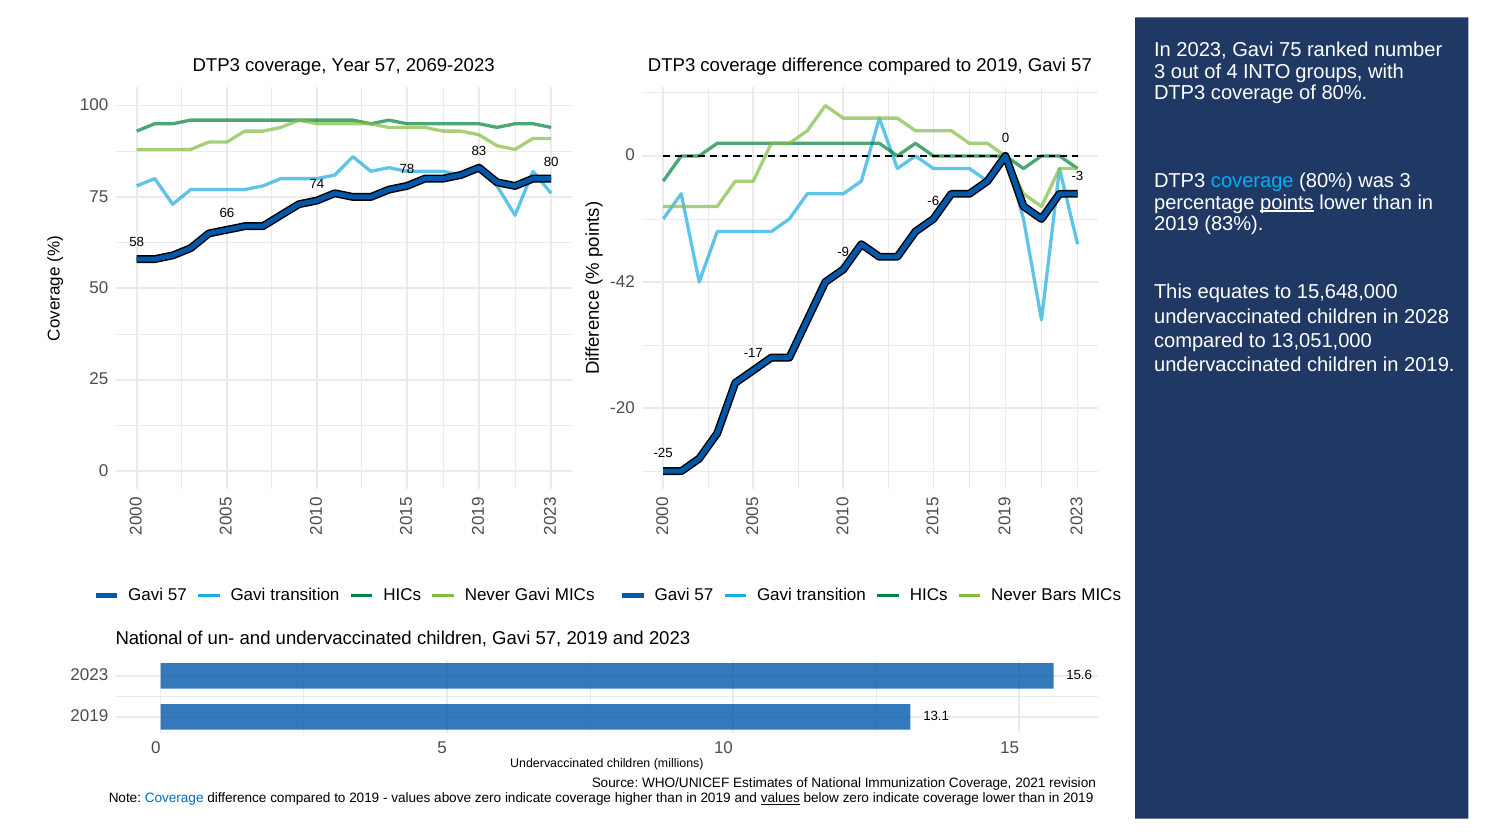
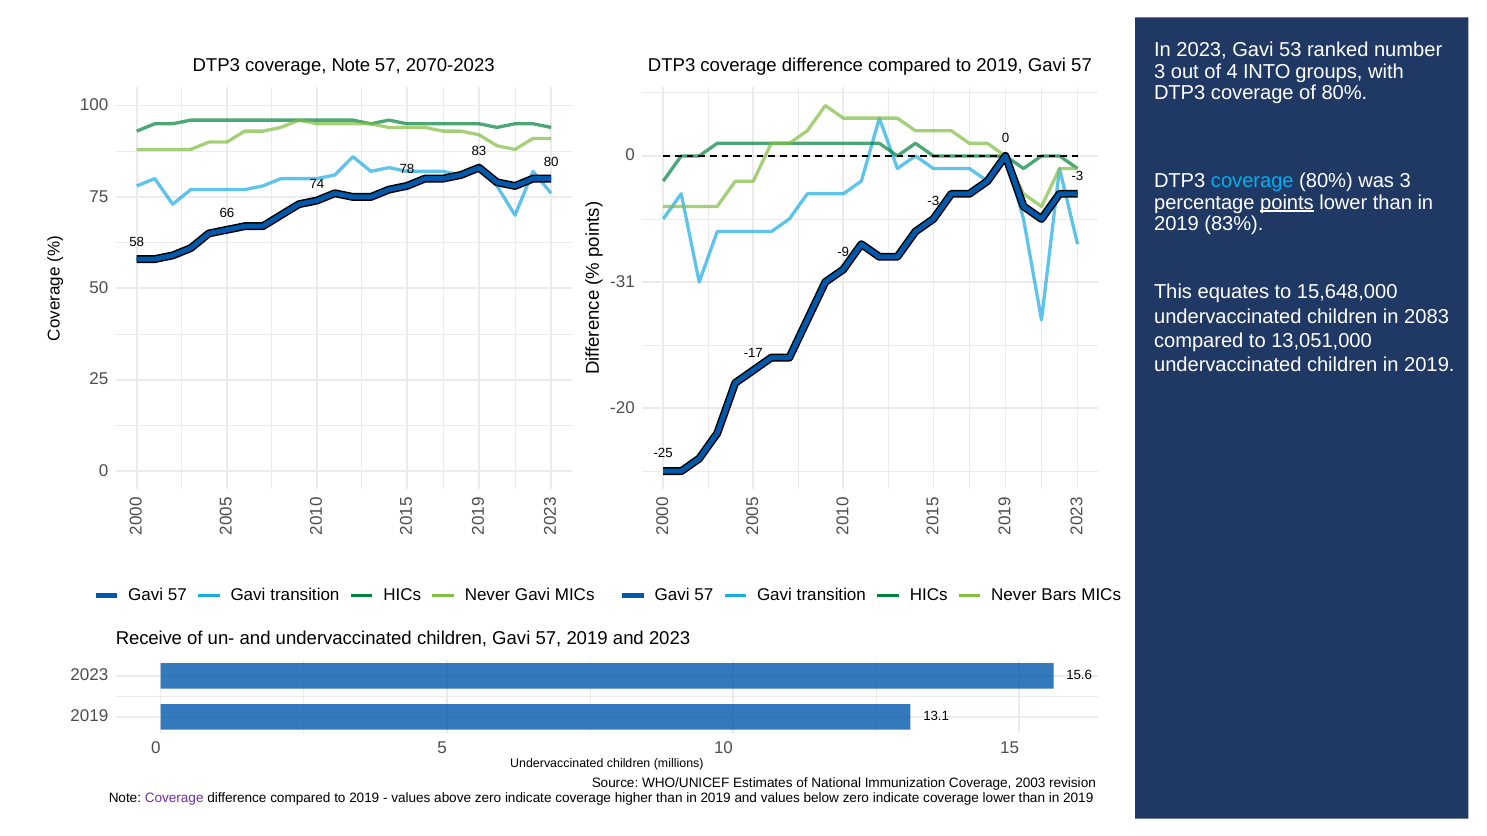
Gavi 75: 75 -> 53
coverage Year: Year -> Note
2069-2023: 2069-2023 -> 2070-2023
-6 at (933, 202): -6 -> -3
-42: -42 -> -31
2028: 2028 -> 2083
National at (149, 639): National -> Receive
2021: 2021 -> 2003
Coverage at (174, 799) colour: blue -> purple
values at (780, 799) underline: present -> none
